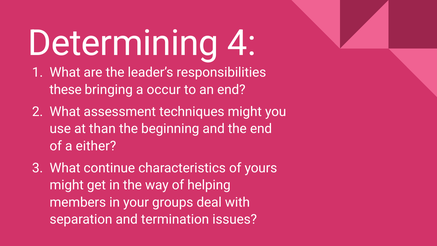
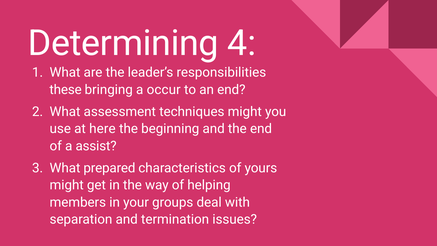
than: than -> here
either: either -> assist
continue: continue -> prepared
